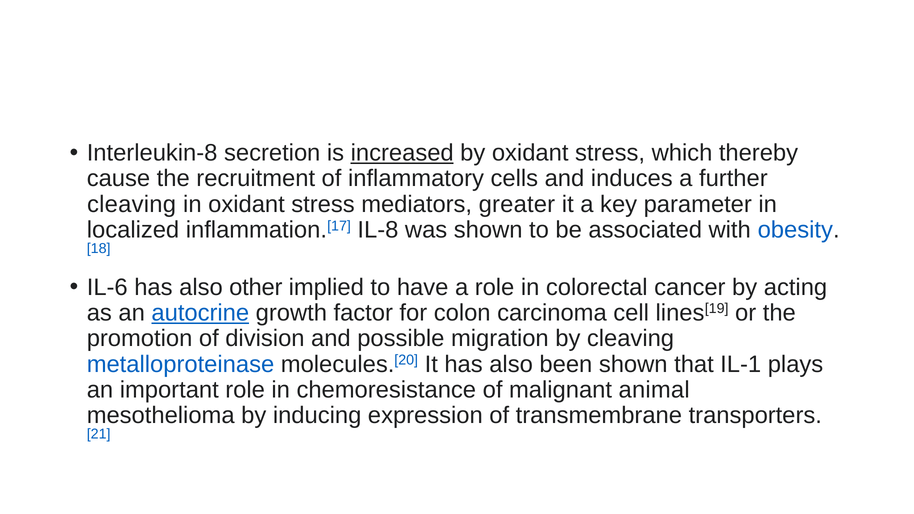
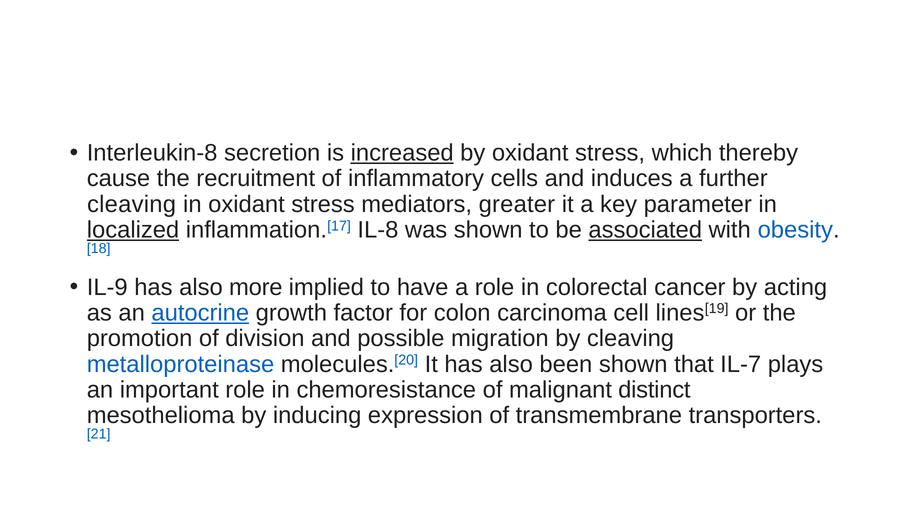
localized underline: none -> present
associated underline: none -> present
IL-6: IL-6 -> IL-9
other: other -> more
IL-1: IL-1 -> IL-7
animal: animal -> distinct
